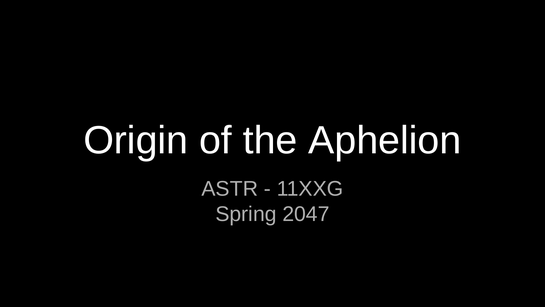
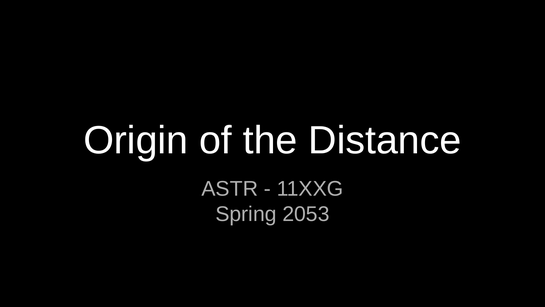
Aphelion: Aphelion -> Distance
2047: 2047 -> 2053
